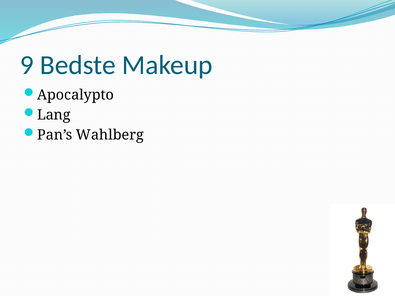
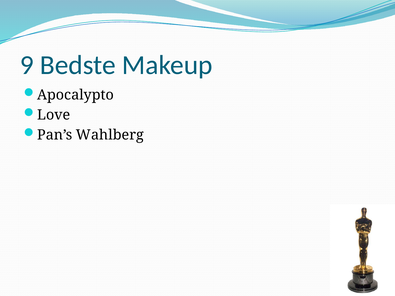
Lang: Lang -> Love
